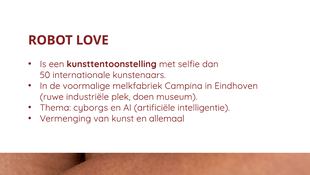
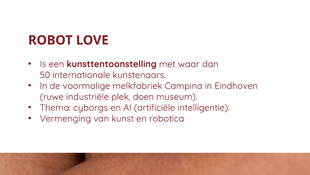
selfie: selfie -> waar
allemaal: allemaal -> robotica
